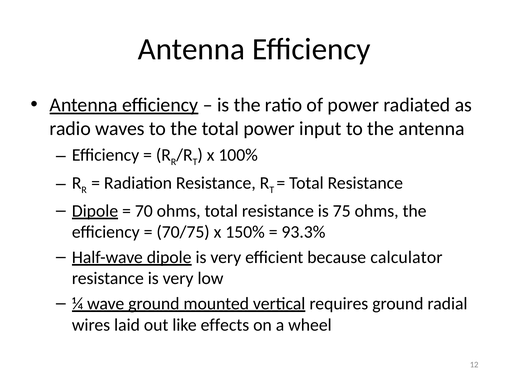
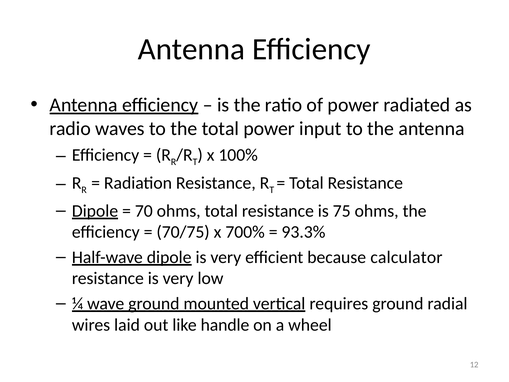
150%: 150% -> 700%
effects: effects -> handle
